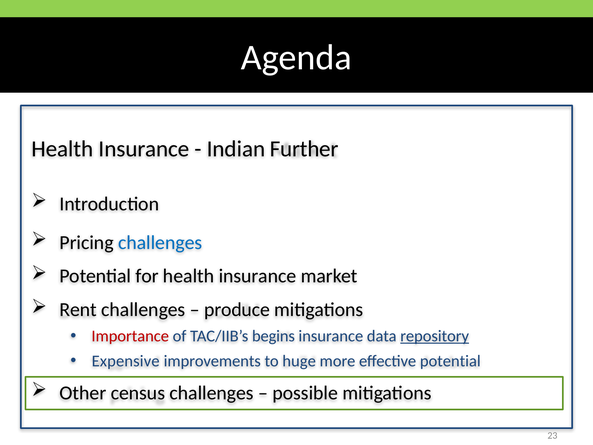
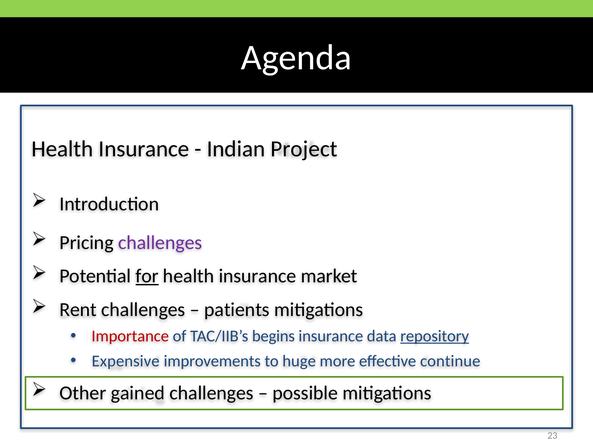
Further: Further -> Project
challenges at (160, 242) colour: blue -> purple
for underline: none -> present
produce: produce -> patients
effective potential: potential -> continue
census: census -> gained
